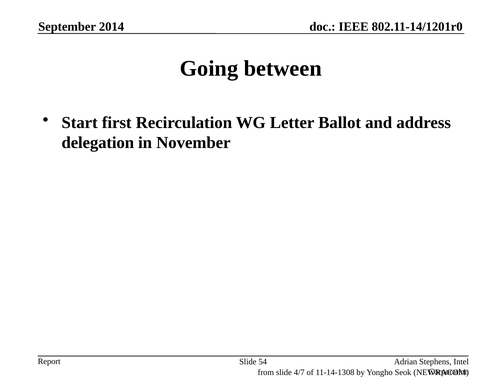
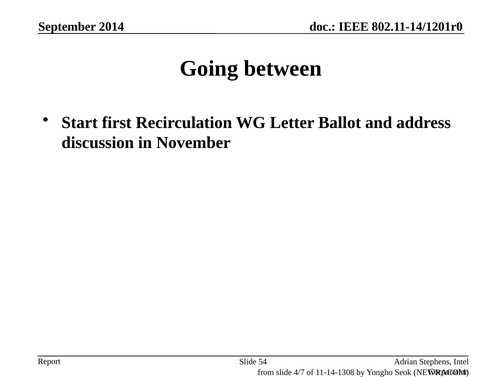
delegation: delegation -> discussion
